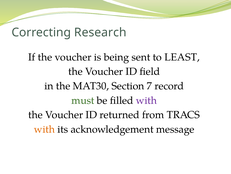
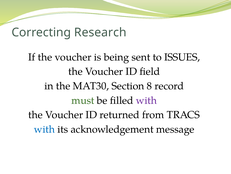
LEAST: LEAST -> ISSUES
7: 7 -> 8
with at (44, 129) colour: orange -> blue
